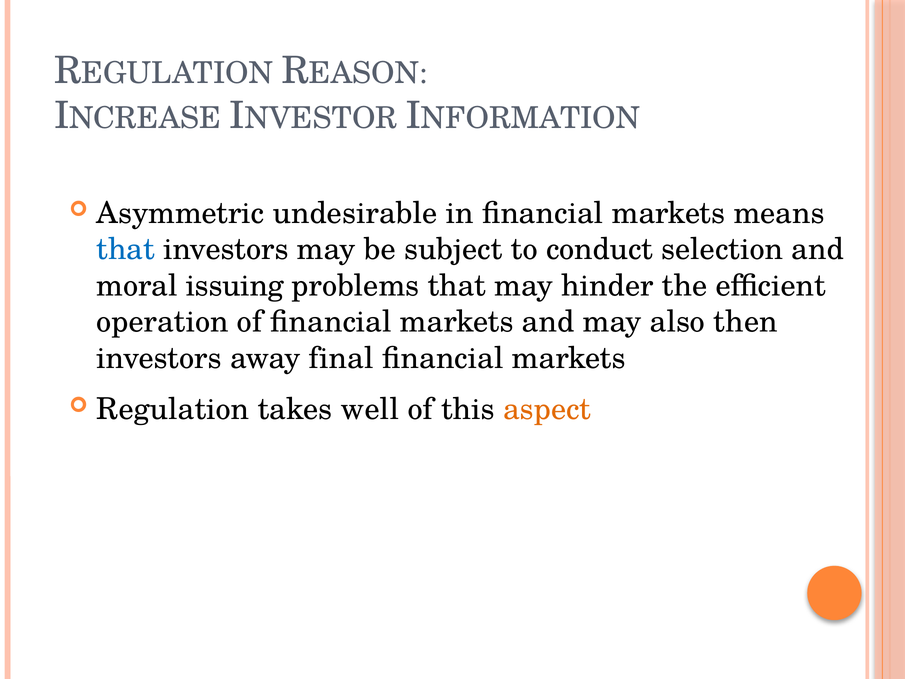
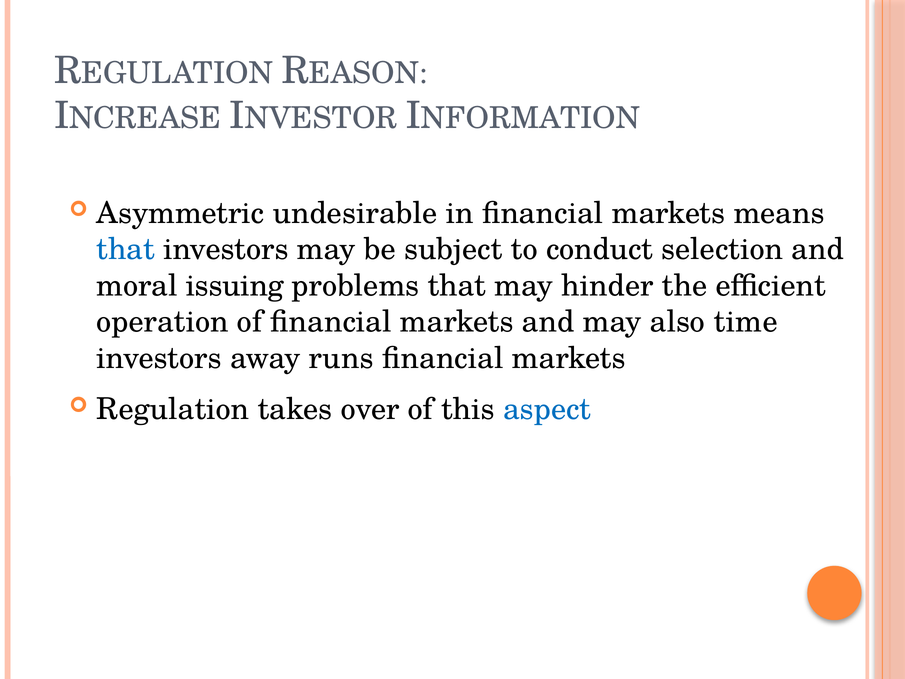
then: then -> time
final: final -> runs
well: well -> over
aspect colour: orange -> blue
